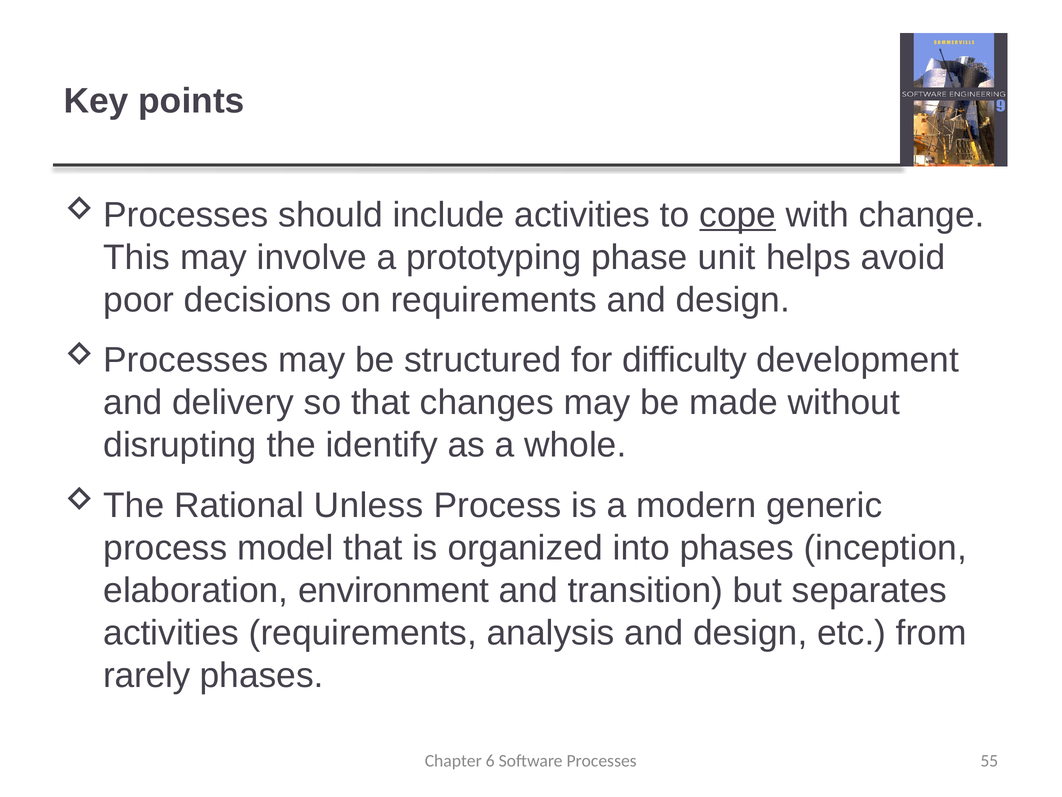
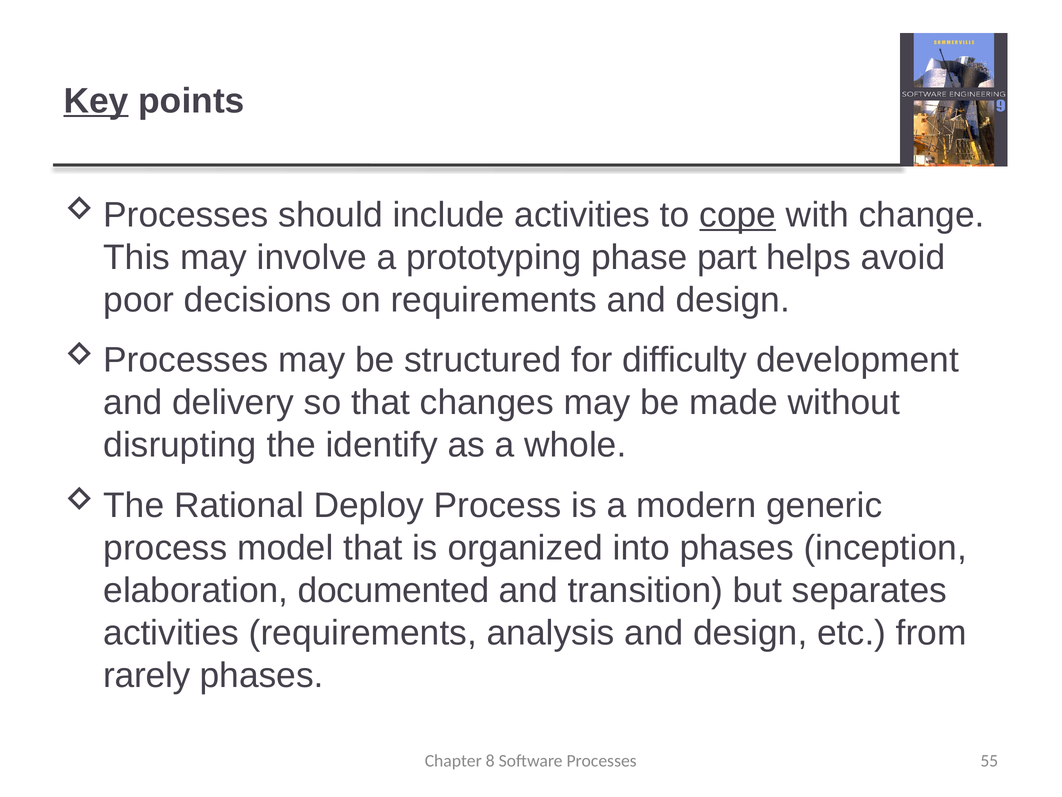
Key underline: none -> present
unit: unit -> part
Unless: Unless -> Deploy
environment: environment -> documented
6: 6 -> 8
